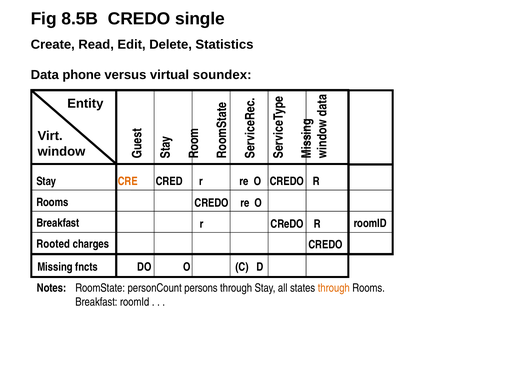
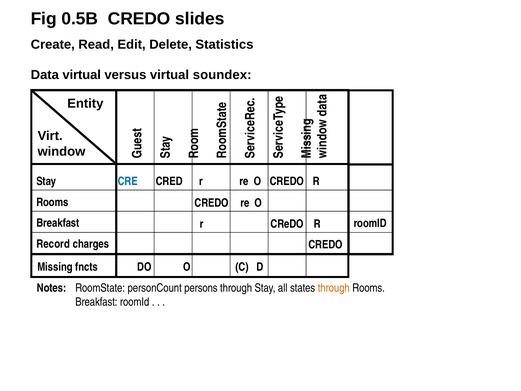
8.5B: 8.5B -> 0.5B
single: single -> slides
Data phone: phone -> virtual
CRE colour: orange -> blue
Rooted: Rooted -> Record
